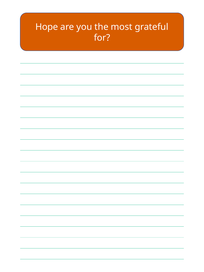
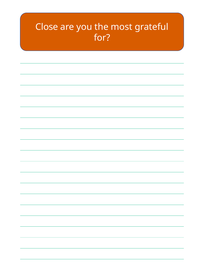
Hope: Hope -> Close
